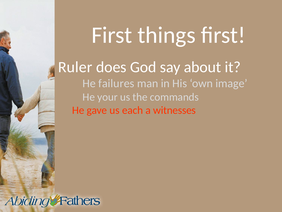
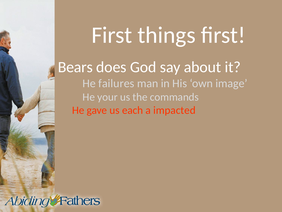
Ruler: Ruler -> Bears
witnesses: witnesses -> impacted
